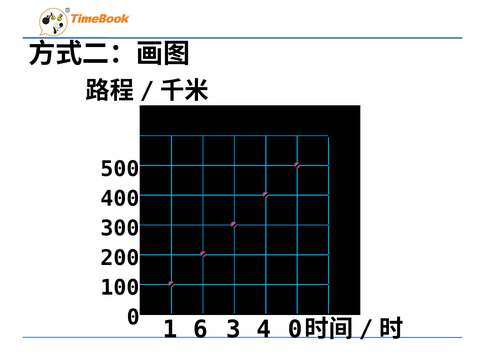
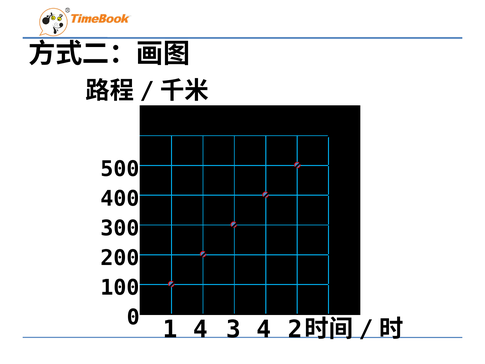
1 6: 6 -> 4
4 0: 0 -> 2
